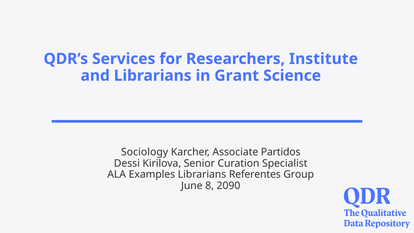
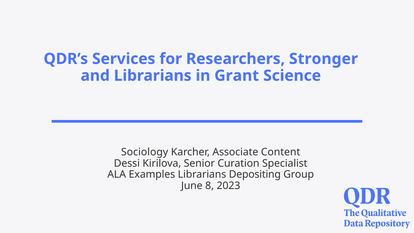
Institute: Institute -> Stronger
Partidos: Partidos -> Content
Referentes: Referentes -> Depositing
2090: 2090 -> 2023
